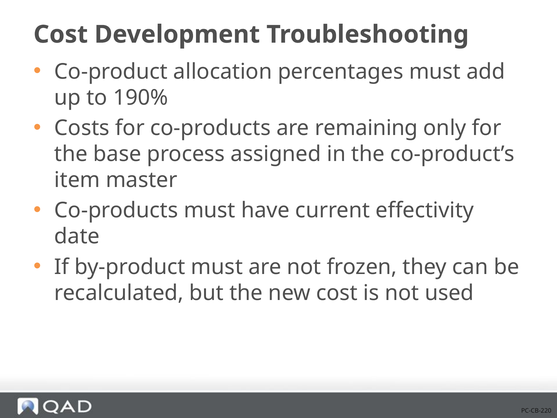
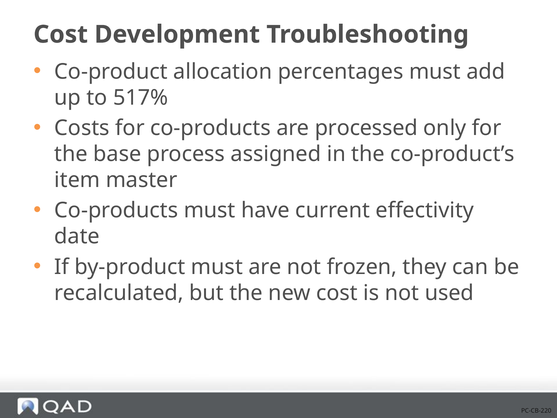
190%: 190% -> 517%
remaining: remaining -> processed
